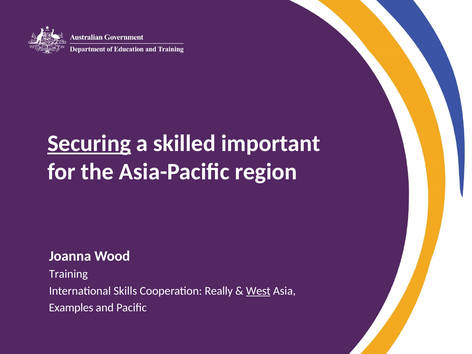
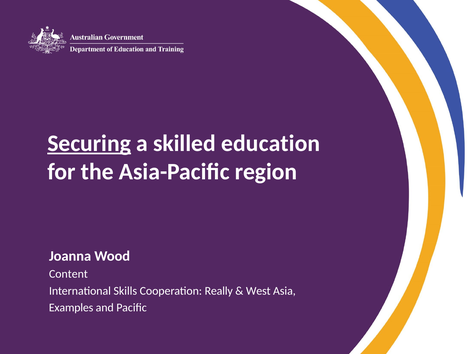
important: important -> education
Training: Training -> Content
West underline: present -> none
